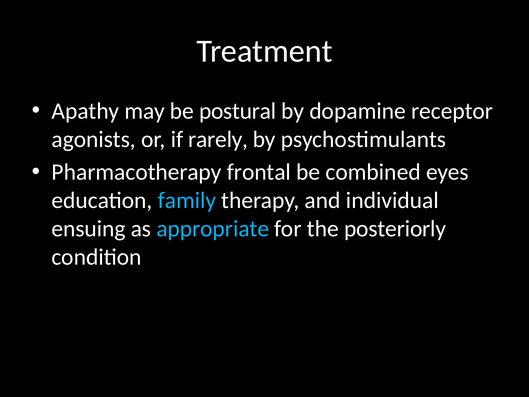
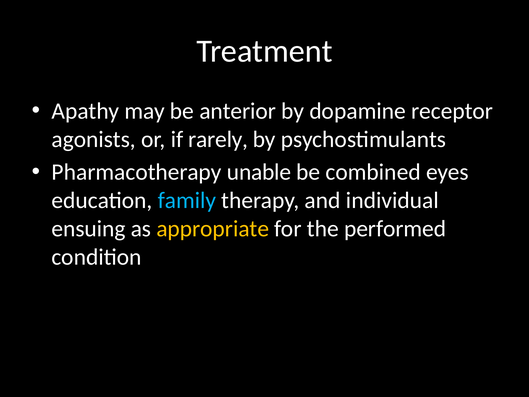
postural: postural -> anterior
frontal: frontal -> unable
appropriate colour: light blue -> yellow
posteriorly: posteriorly -> performed
